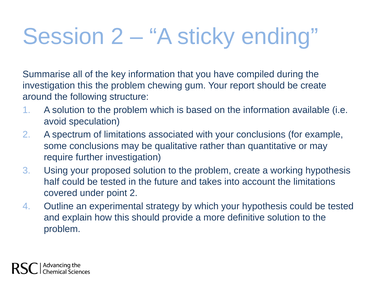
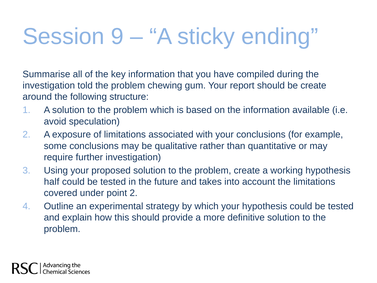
Session 2: 2 -> 9
investigation this: this -> told
spectrum: spectrum -> exposure
